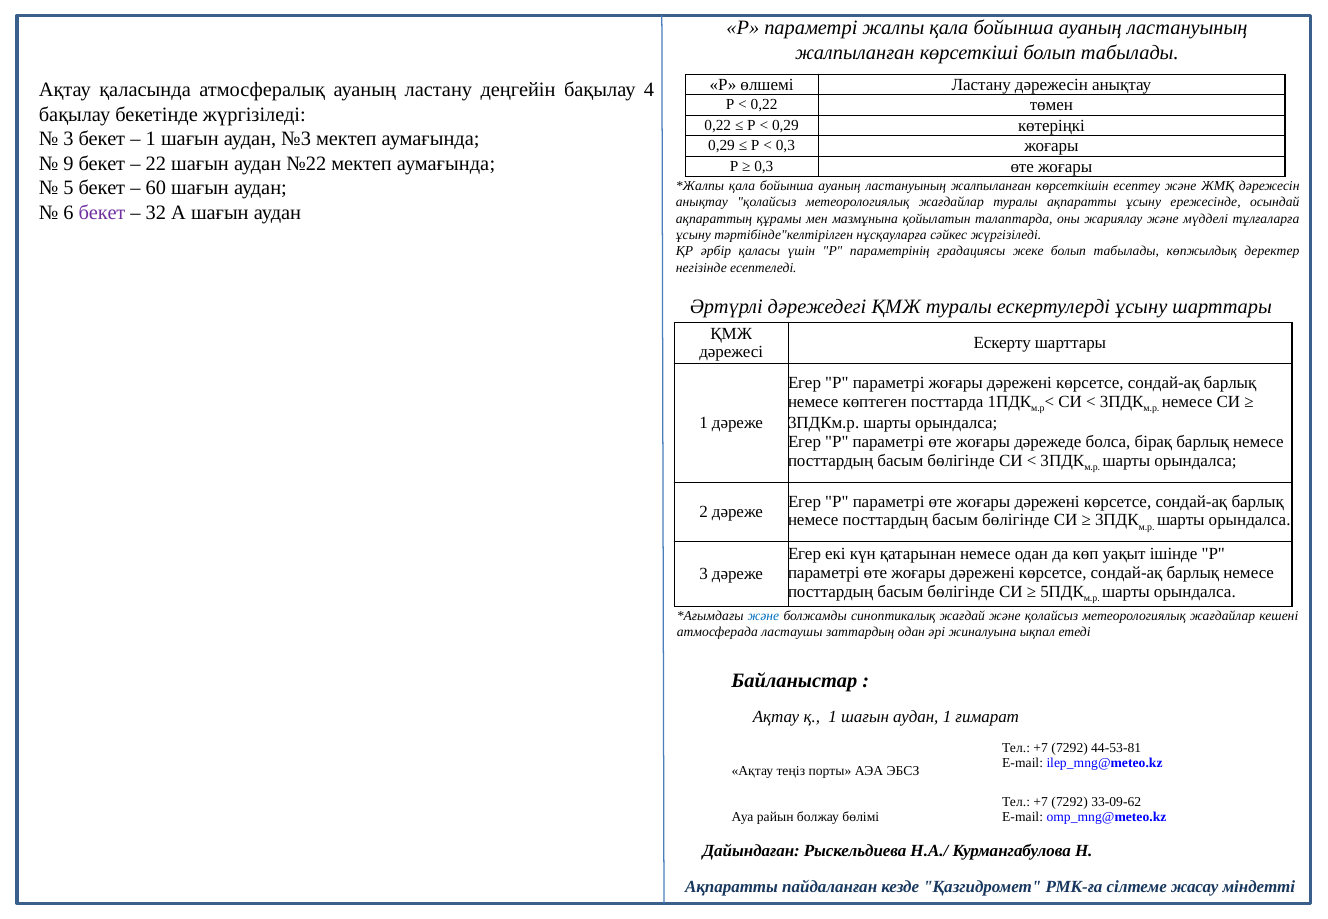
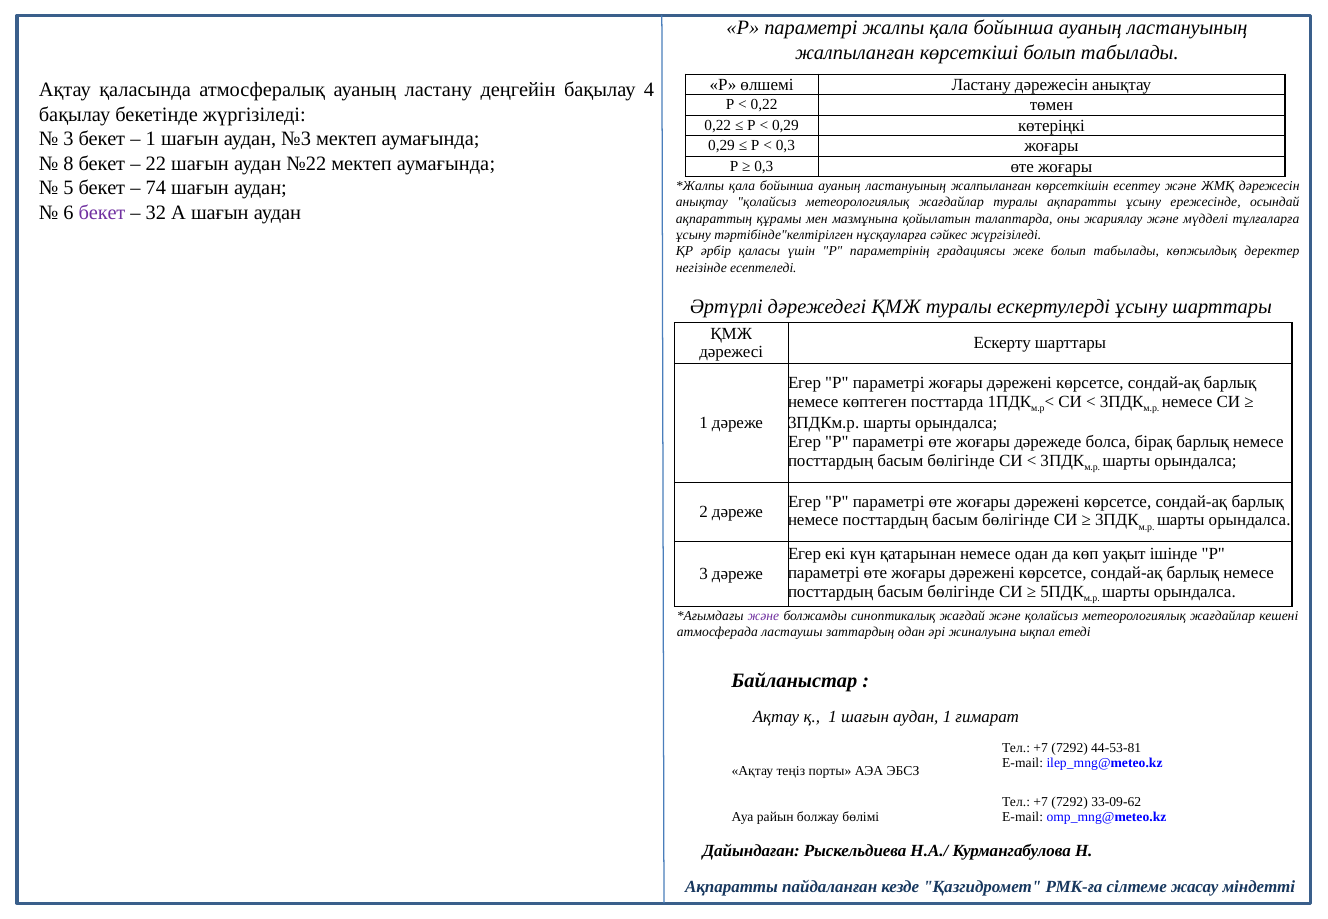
9: 9 -> 8
60: 60 -> 74
және at (763, 616) colour: blue -> purple
